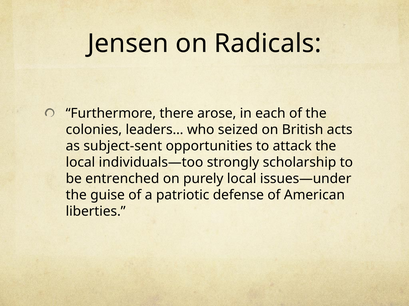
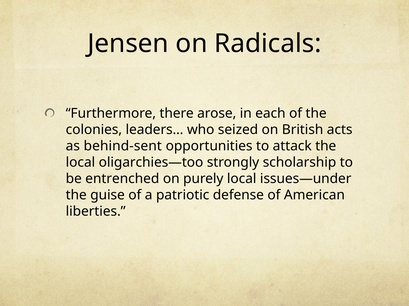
subject-sent: subject-sent -> behind-sent
individuals—too: individuals—too -> oligarchies—too
